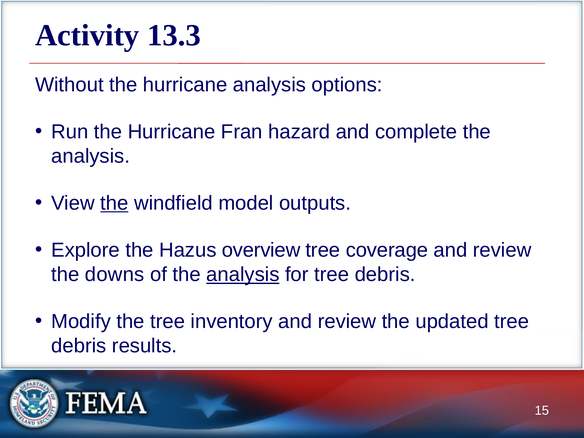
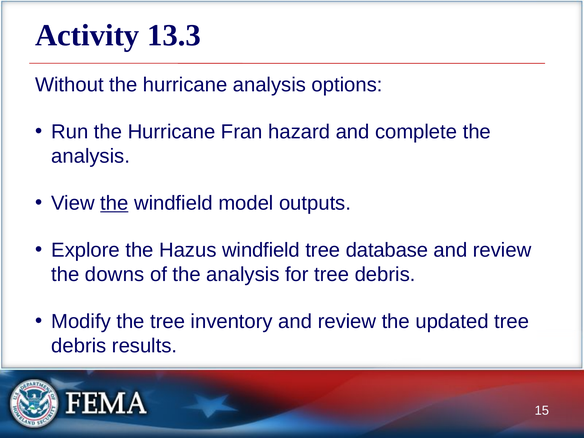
Hazus overview: overview -> windfield
coverage: coverage -> database
analysis at (243, 275) underline: present -> none
